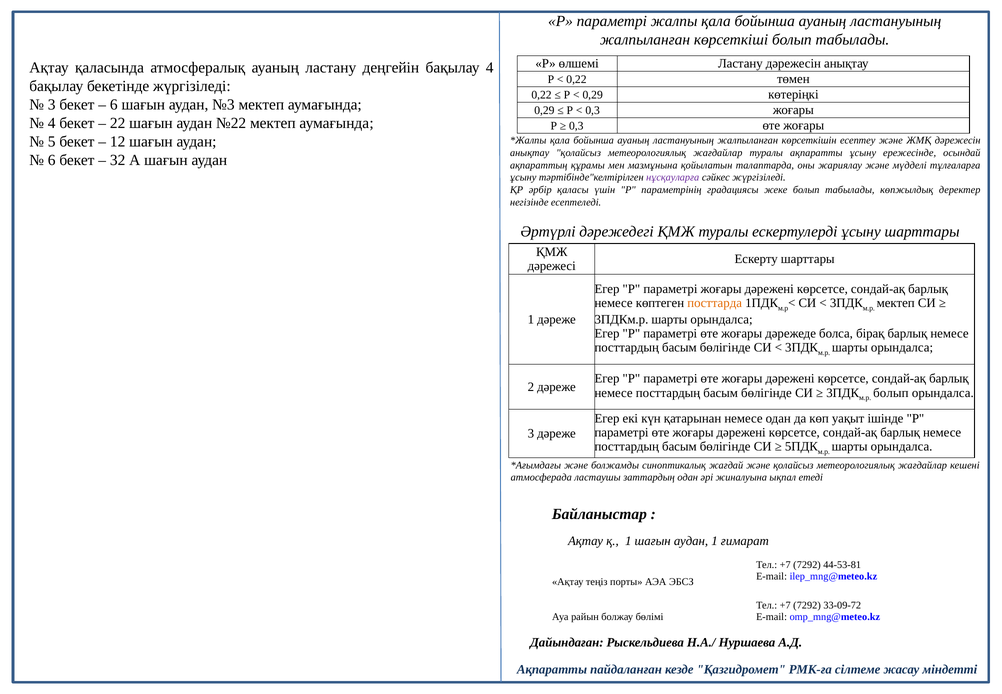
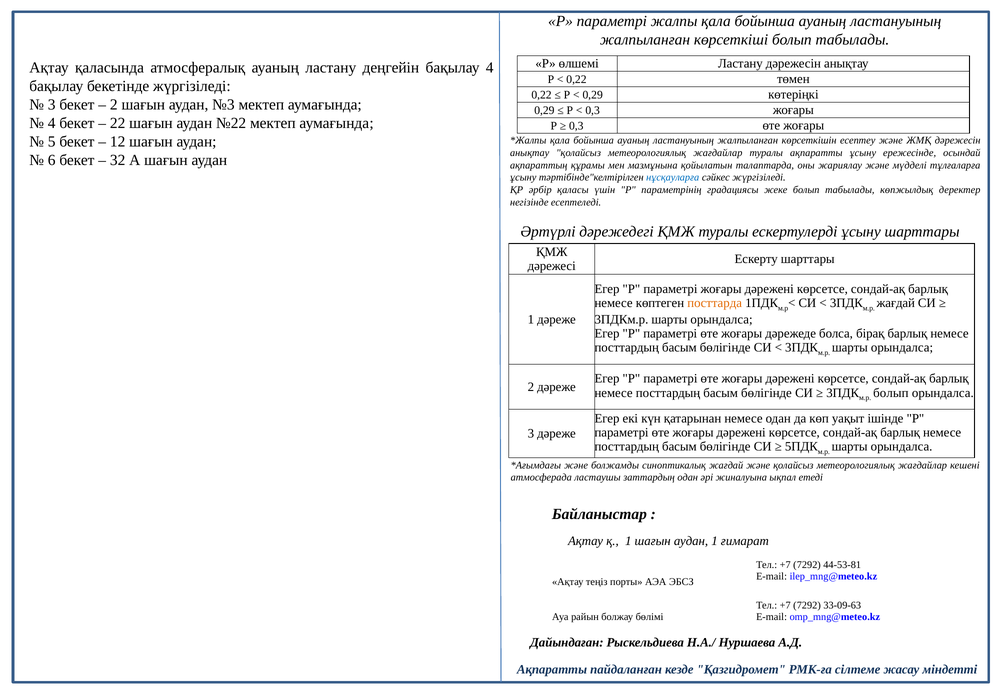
6 at (114, 105): 6 -> 2
нұсқауларға colour: purple -> blue
мектеп at (896, 303): мектеп -> жағдай
33-09-72: 33-09-72 -> 33-09-63
